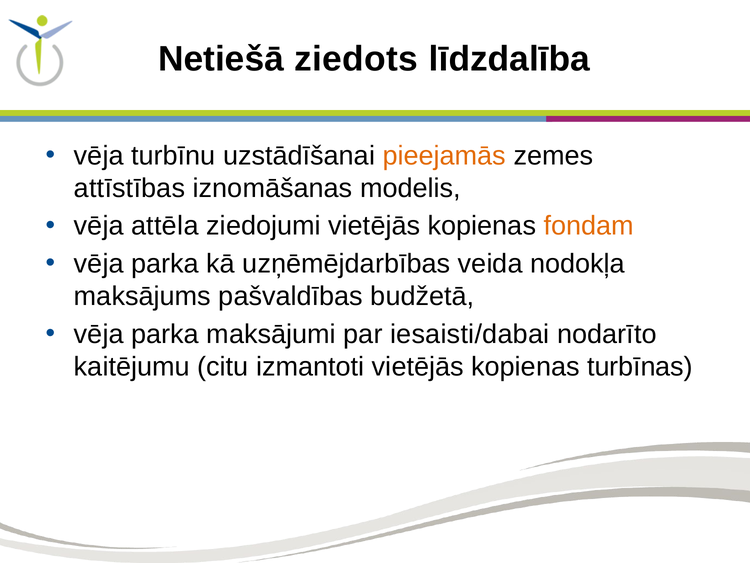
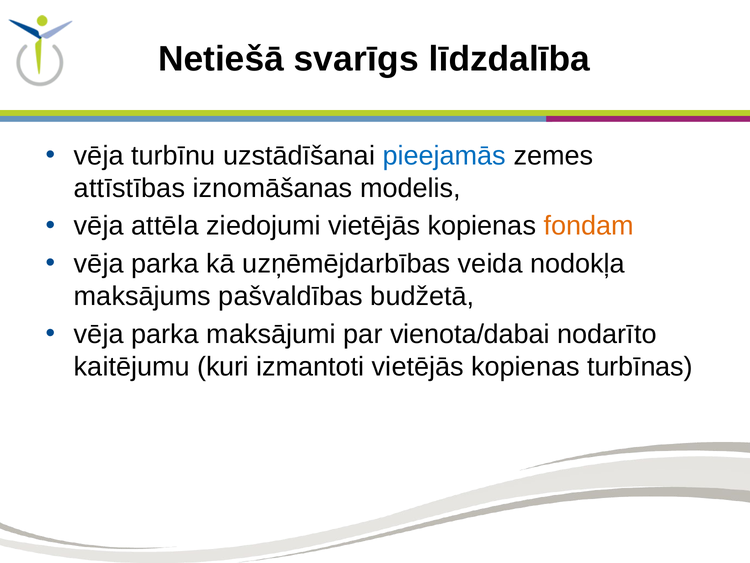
ziedots: ziedots -> svarīgs
pieejamās colour: orange -> blue
iesaisti/dabai: iesaisti/dabai -> vienota/dabai
citu: citu -> kuri
